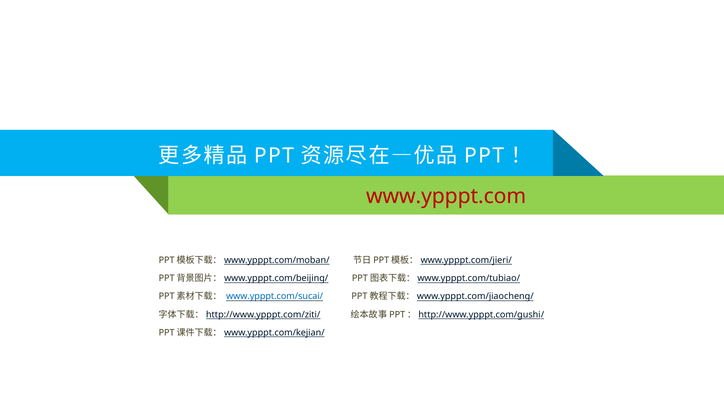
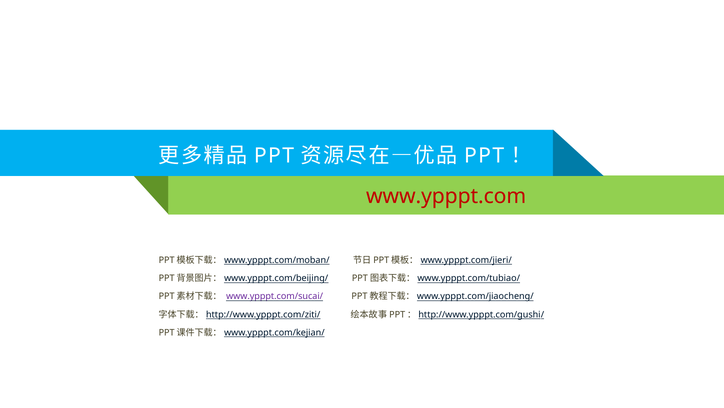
www.ypppt.com/sucai/ colour: blue -> purple
